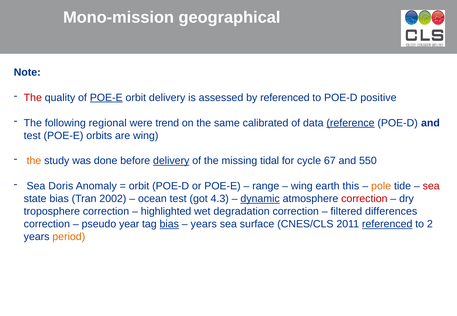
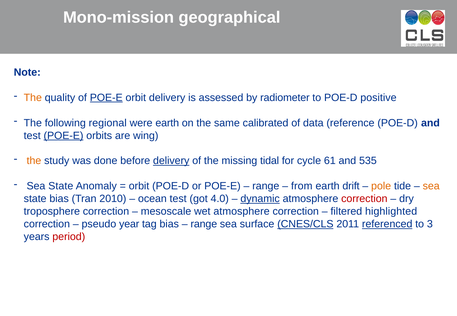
The at (33, 98) colour: red -> orange
by referenced: referenced -> radiometer
were trend: trend -> earth
reference underline: present -> none
POE-E at (64, 136) underline: none -> present
67: 67 -> 61
550: 550 -> 535
Doris at (61, 186): Doris -> State
wing at (302, 186): wing -> from
this: this -> drift
sea at (431, 186) colour: red -> orange
2002: 2002 -> 2010
4.3: 4.3 -> 4.0
highlighted: highlighted -> mesoscale
wet degradation: degradation -> atmosphere
differences: differences -> highlighted
bias at (169, 224) underline: present -> none
years at (204, 224): years -> range
CNES/CLS underline: none -> present
2: 2 -> 3
period colour: orange -> red
